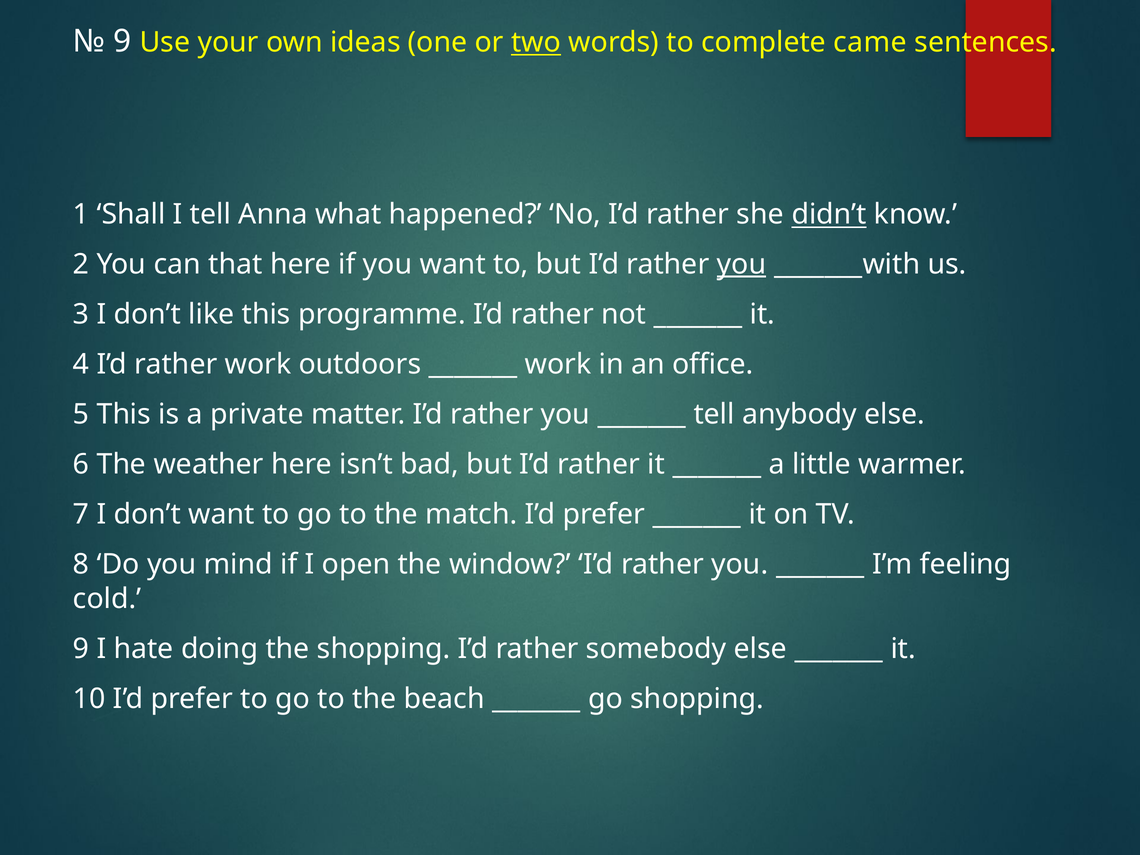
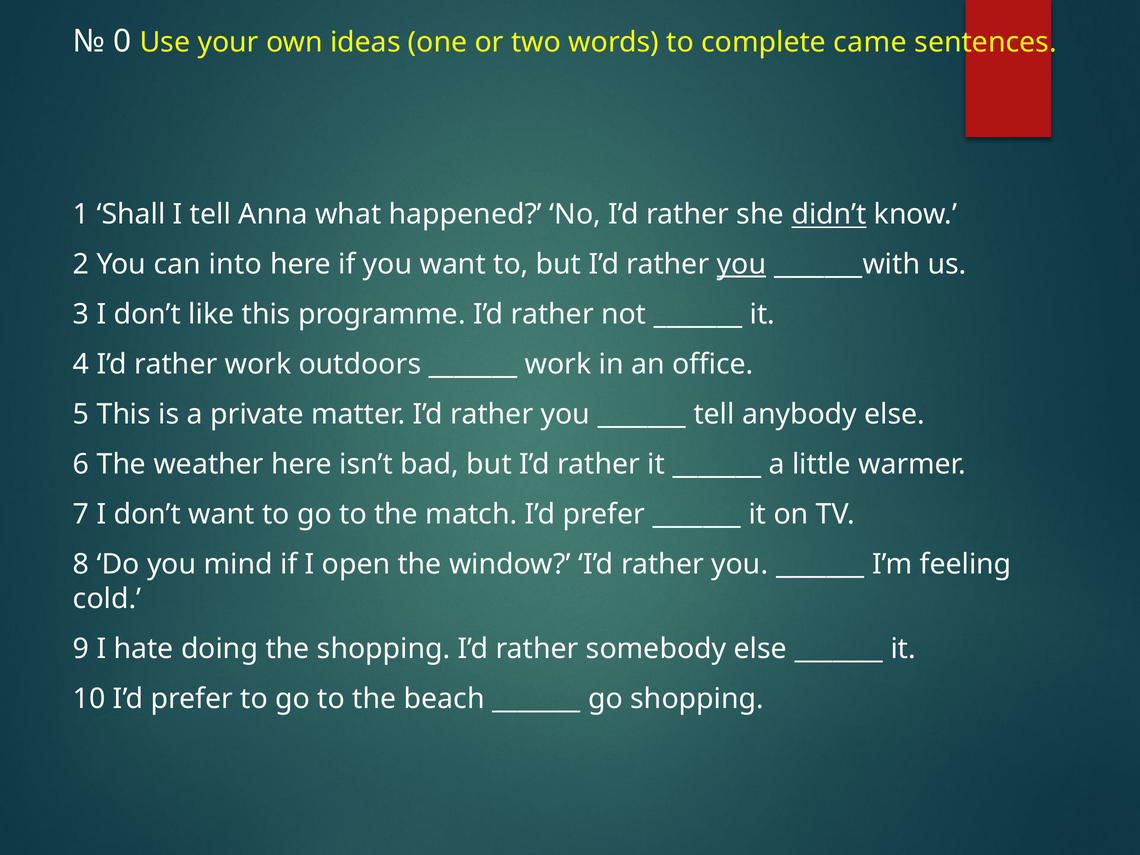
9 at (123, 41): 9 -> 0
two underline: present -> none
that: that -> into
